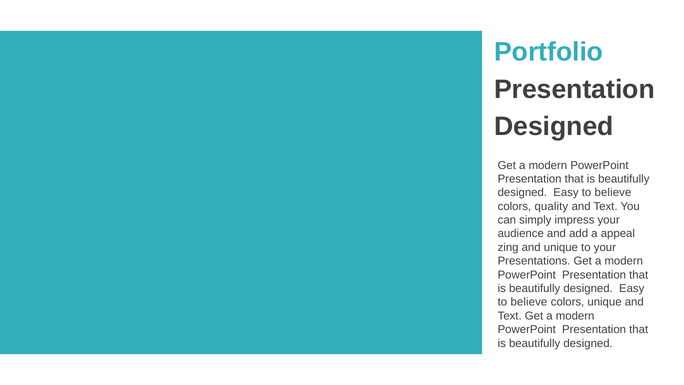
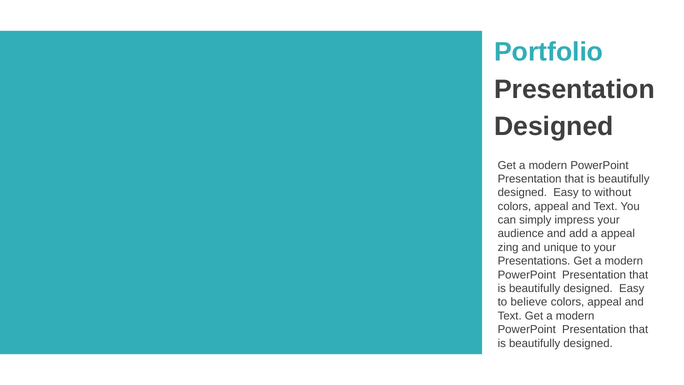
believe at (613, 193): believe -> without
quality at (551, 206): quality -> appeal
unique at (605, 302): unique -> appeal
